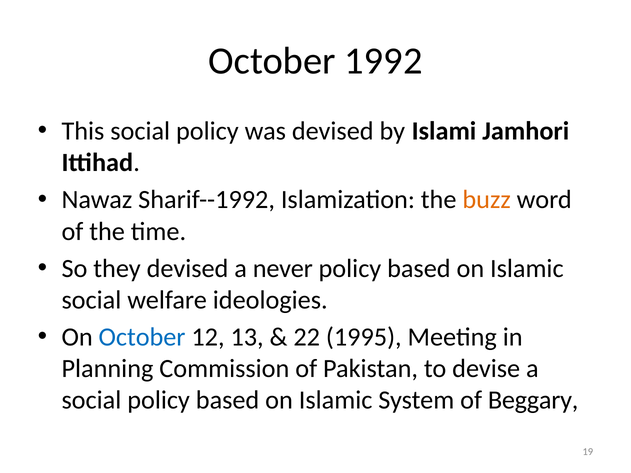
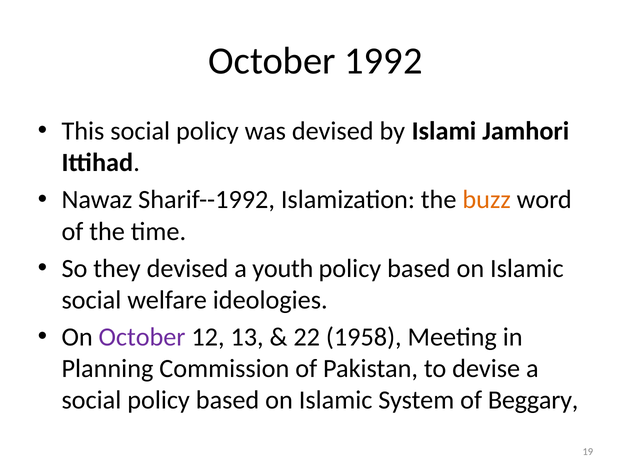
never: never -> youth
October at (142, 337) colour: blue -> purple
1995: 1995 -> 1958
